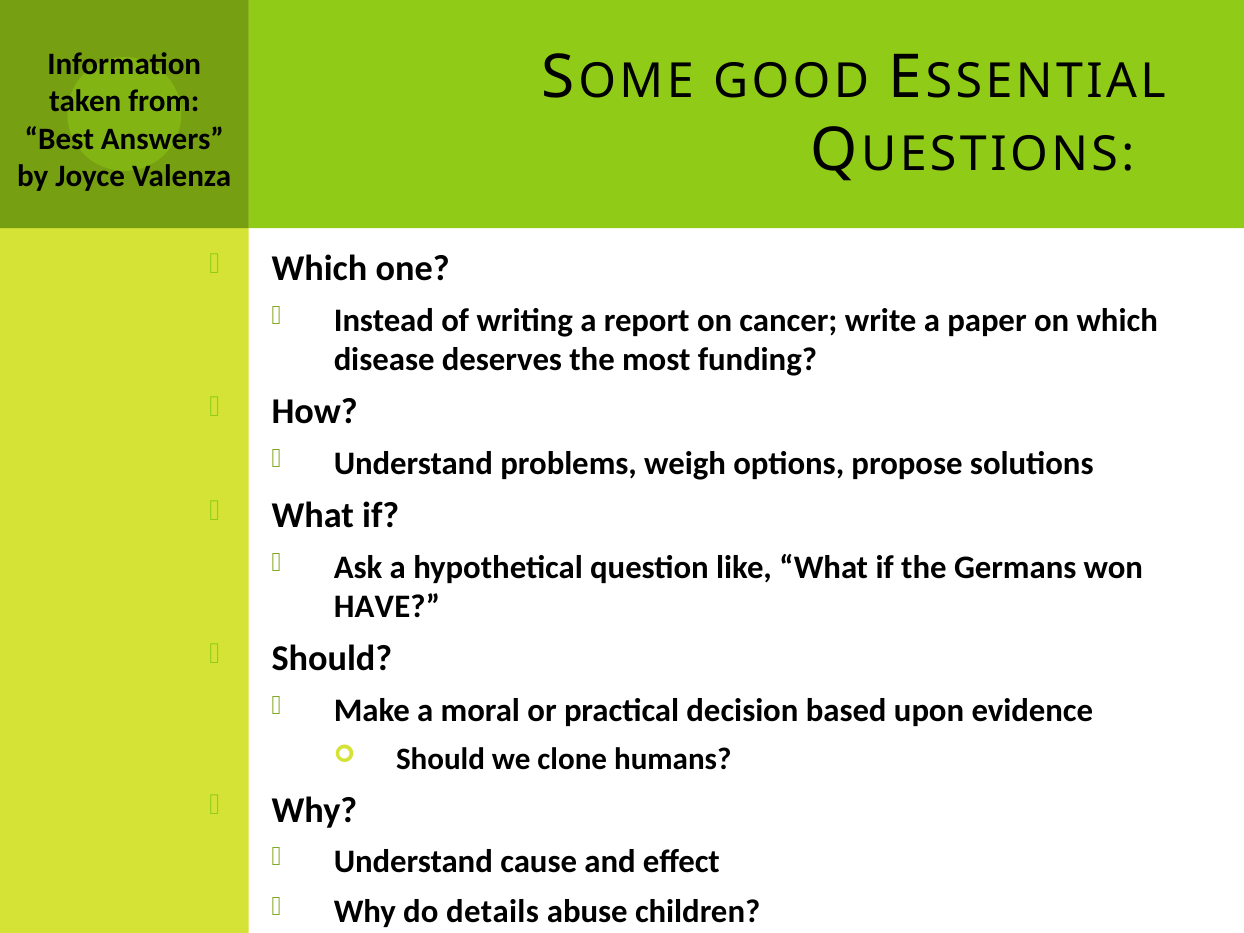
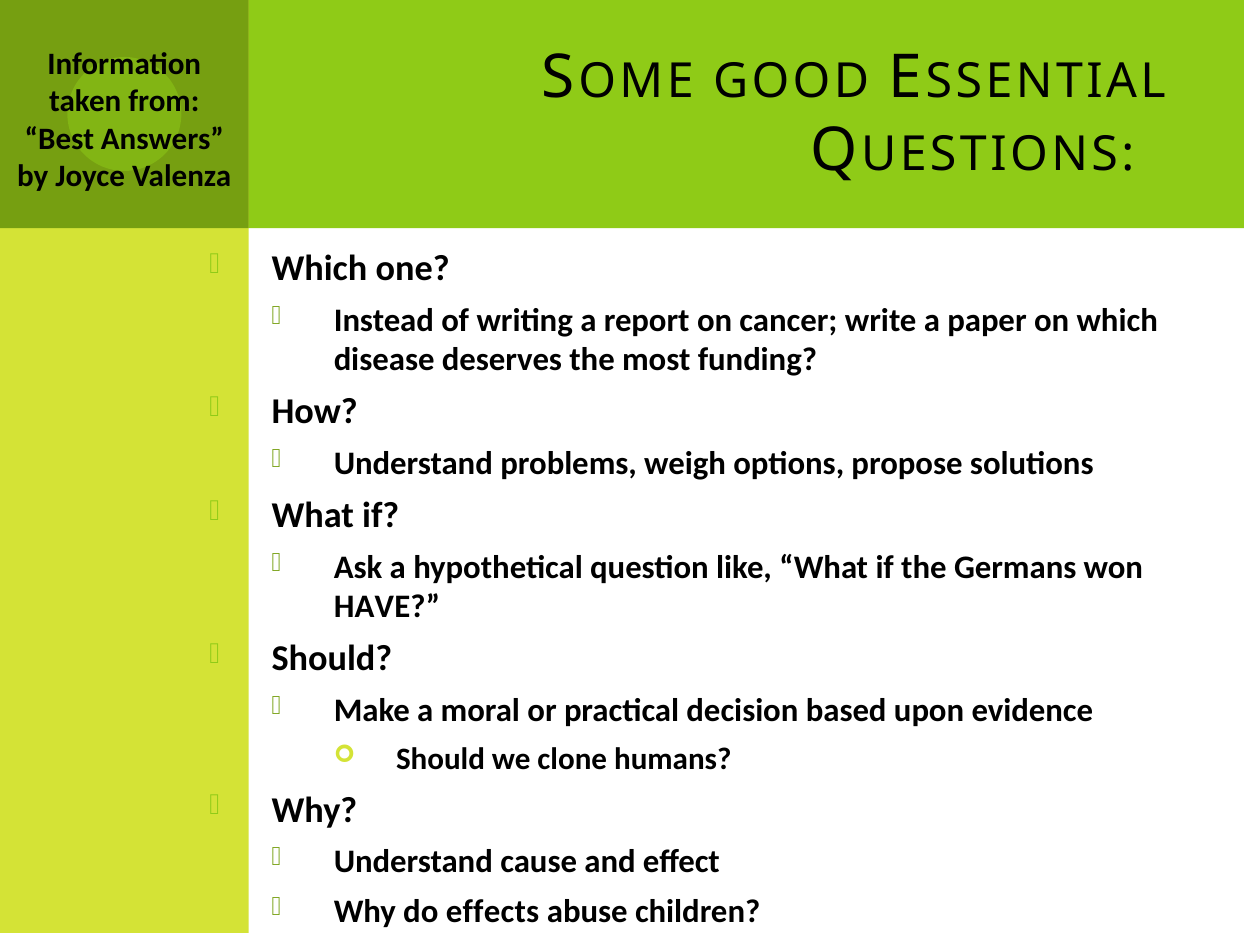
details: details -> effects
